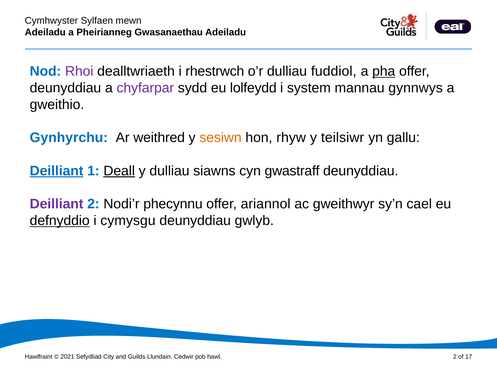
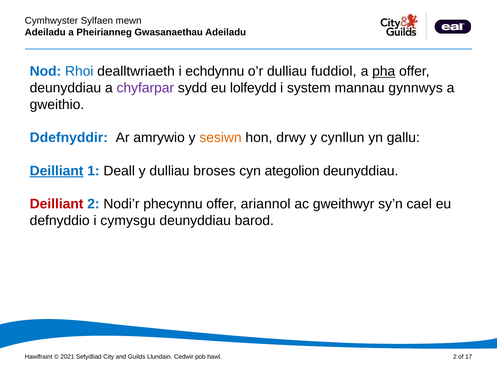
Rhoi colour: purple -> blue
rhestrwch: rhestrwch -> echdynnu
Gynhyrchu: Gynhyrchu -> Ddefnyddir
weithred: weithred -> amrywio
rhyw: rhyw -> drwy
teilsiwr: teilsiwr -> cynllun
Deall underline: present -> none
siawns: siawns -> broses
gwastraff: gwastraff -> ategolion
Deilliant at (57, 204) colour: purple -> red
defnyddio underline: present -> none
gwlyb: gwlyb -> barod
